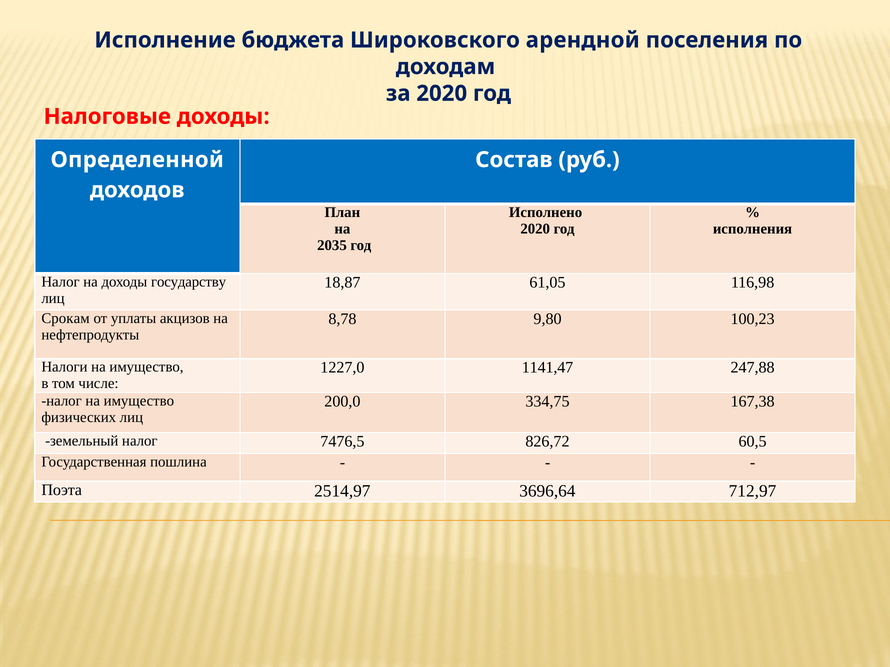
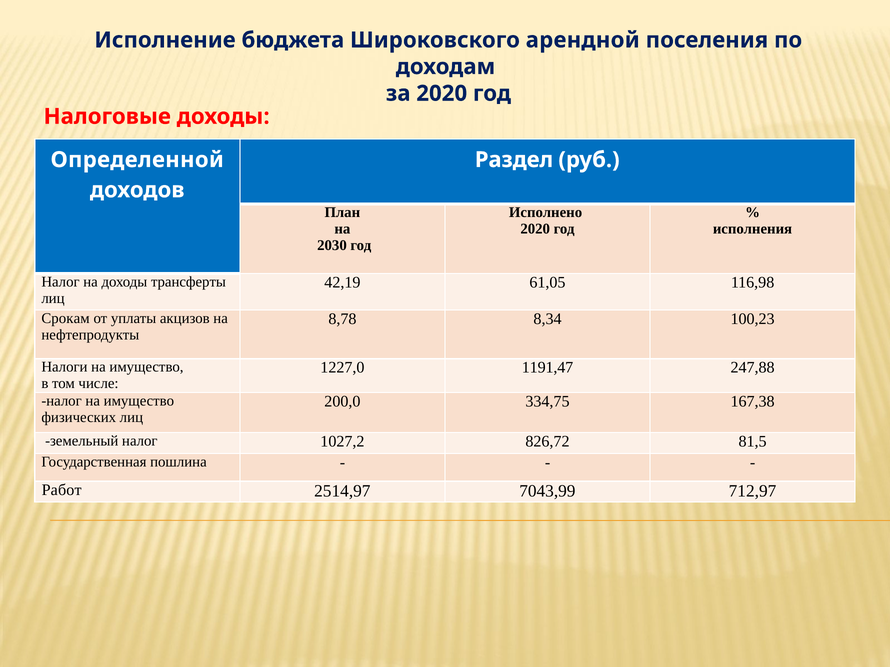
Состав: Состав -> Раздел
2035: 2035 -> 2030
государству: государству -> трансферты
18,87: 18,87 -> 42,19
9,80: 9,80 -> 8,34
1141,47: 1141,47 -> 1191,47
7476,5: 7476,5 -> 1027,2
60,5: 60,5 -> 81,5
Поэта: Поэта -> Работ
3696,64: 3696,64 -> 7043,99
